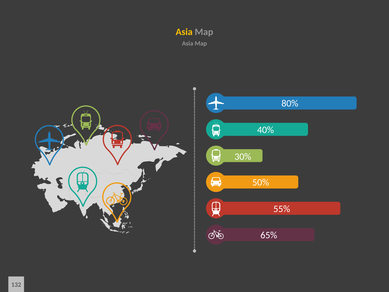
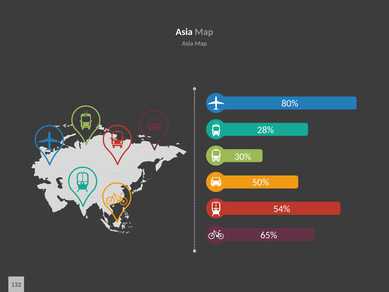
Asia at (184, 32) colour: yellow -> white
40%: 40% -> 28%
55%: 55% -> 54%
